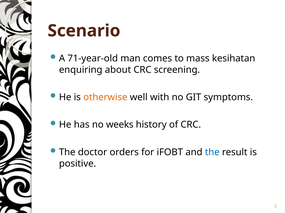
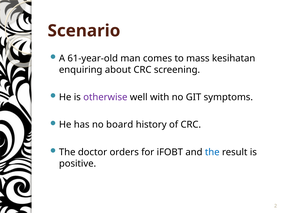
71-year-old: 71-year-old -> 61-year-old
otherwise colour: orange -> purple
weeks: weeks -> board
